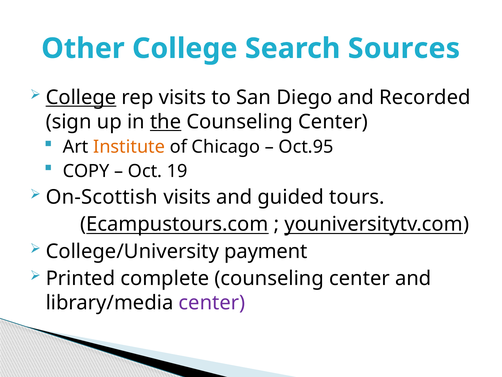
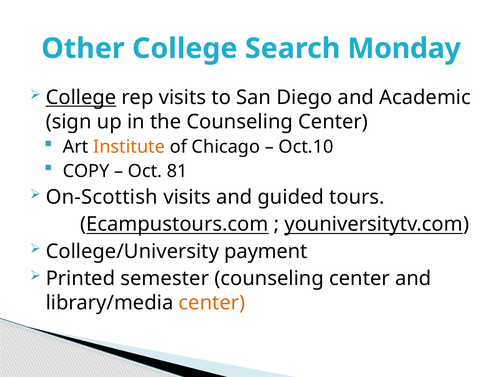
Sources: Sources -> Monday
Recorded: Recorded -> Academic
the underline: present -> none
Oct.95: Oct.95 -> Oct.10
19: 19 -> 81
complete: complete -> semester
center at (212, 302) colour: purple -> orange
